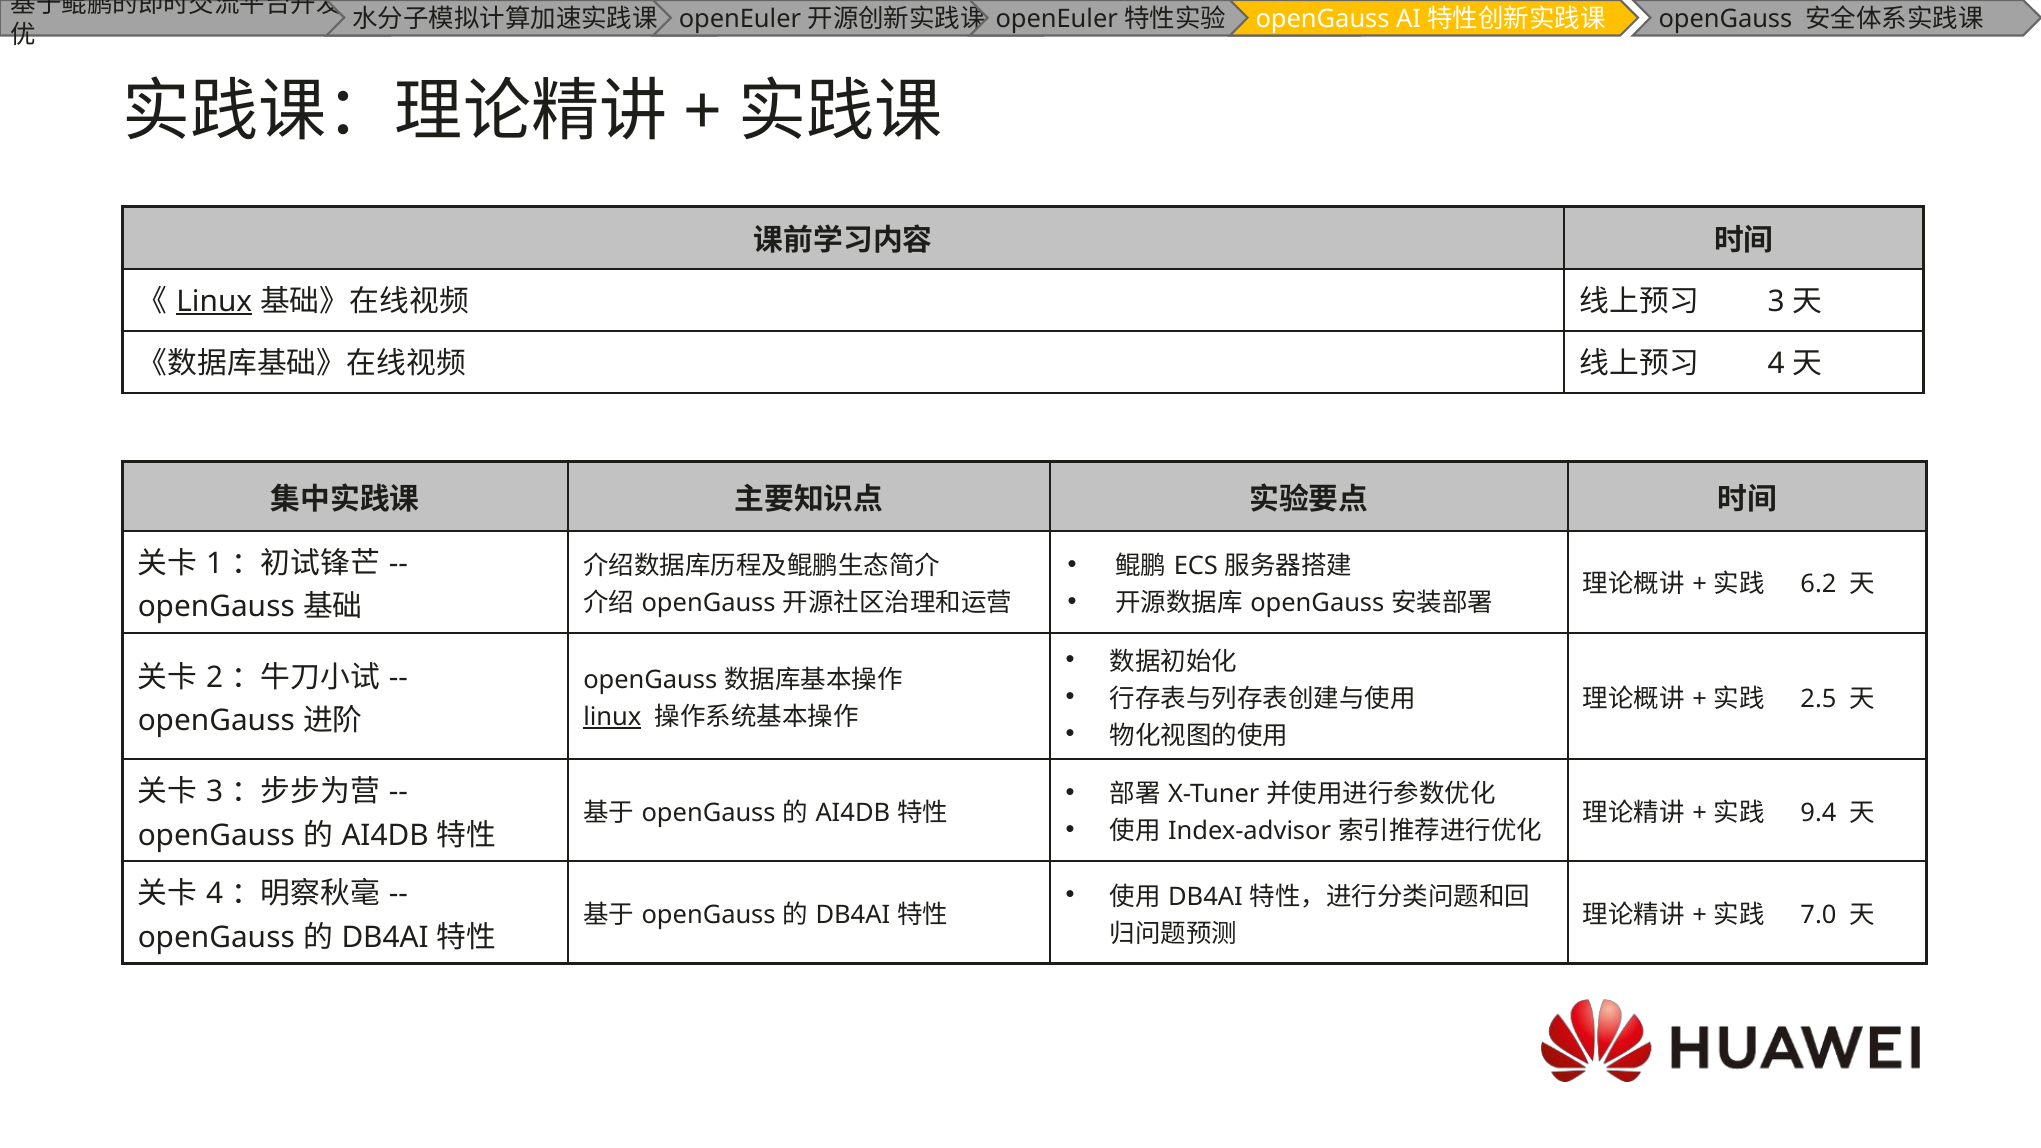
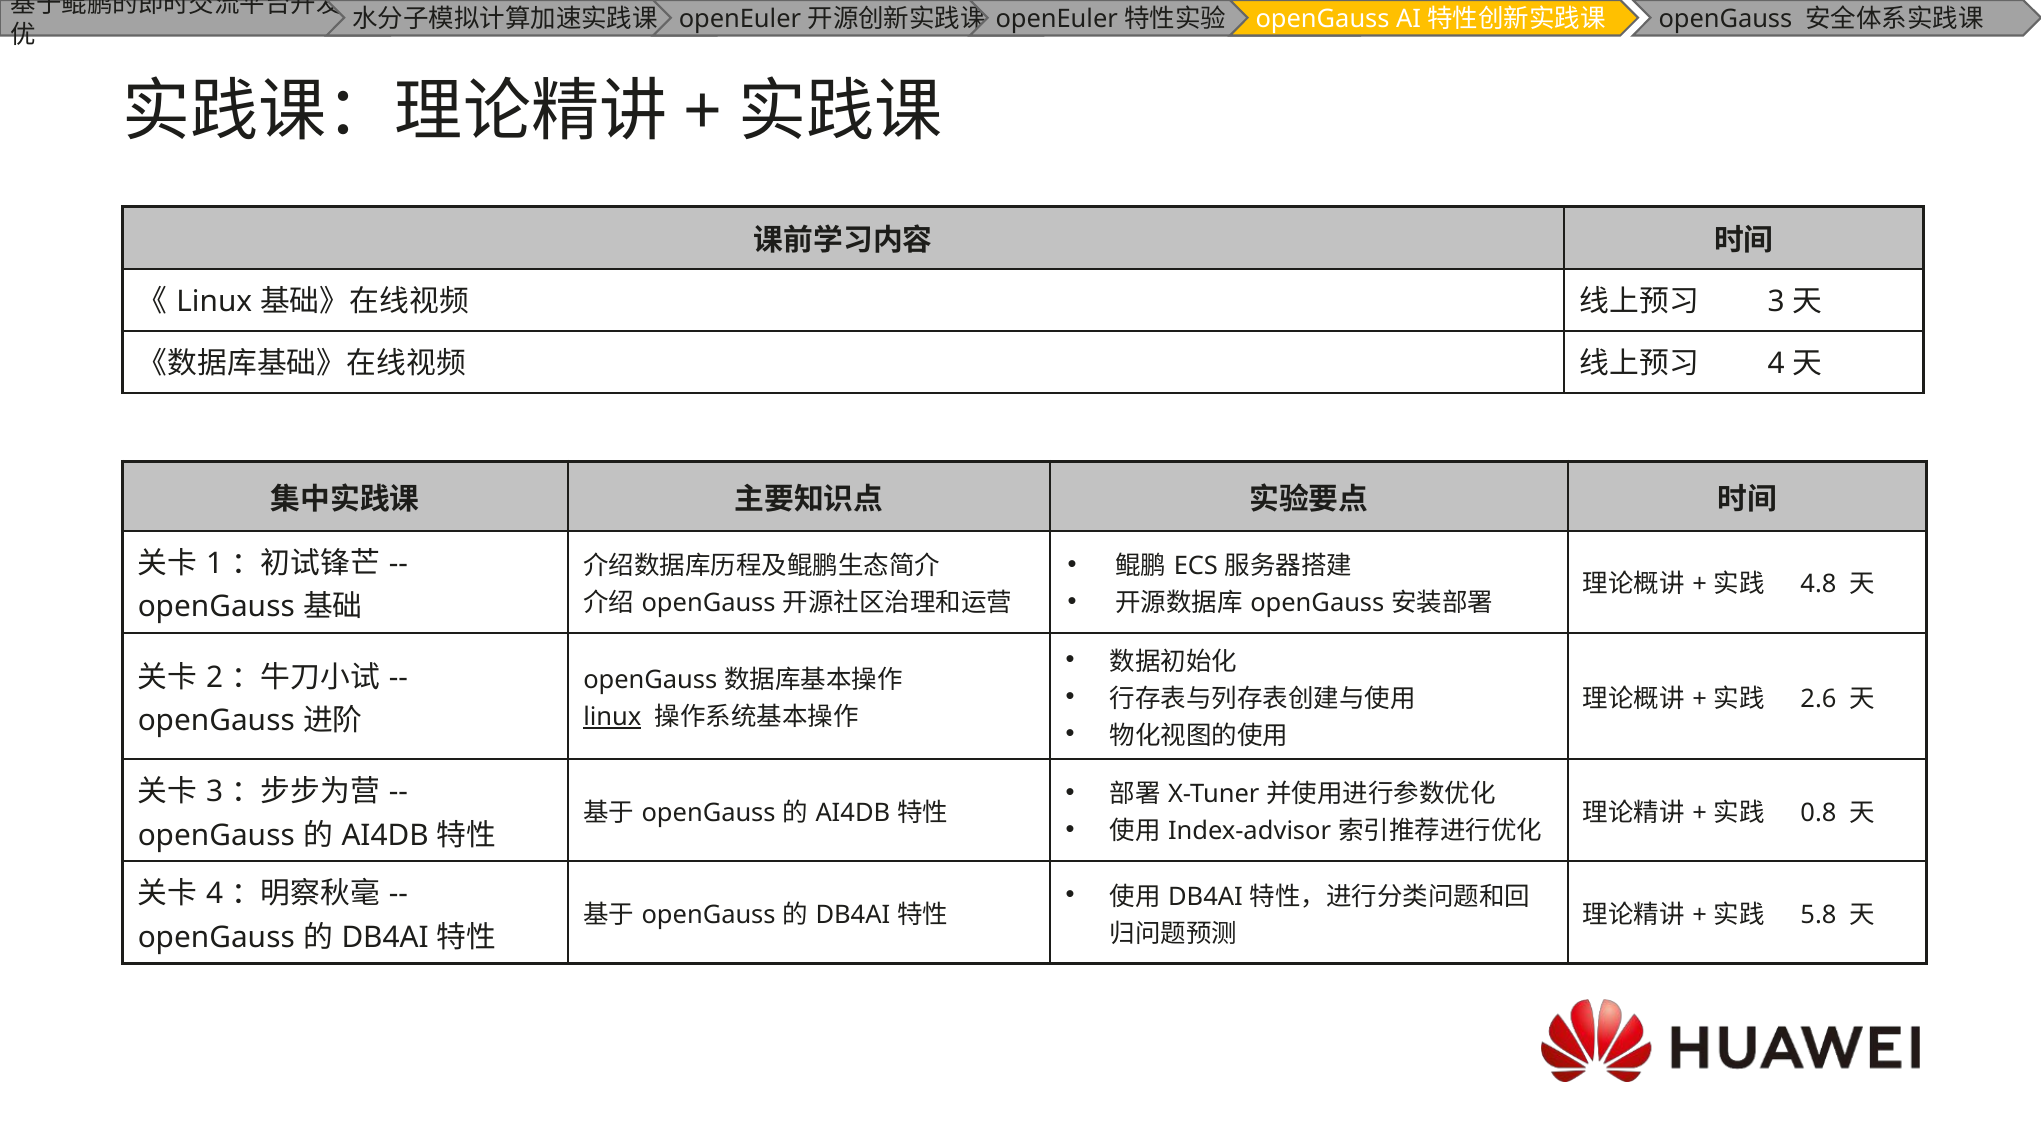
Linux at (214, 301) underline: present -> none
6.2: 6.2 -> 4.8
2.5: 2.5 -> 2.6
9.4: 9.4 -> 0.8
7.0: 7.0 -> 5.8
